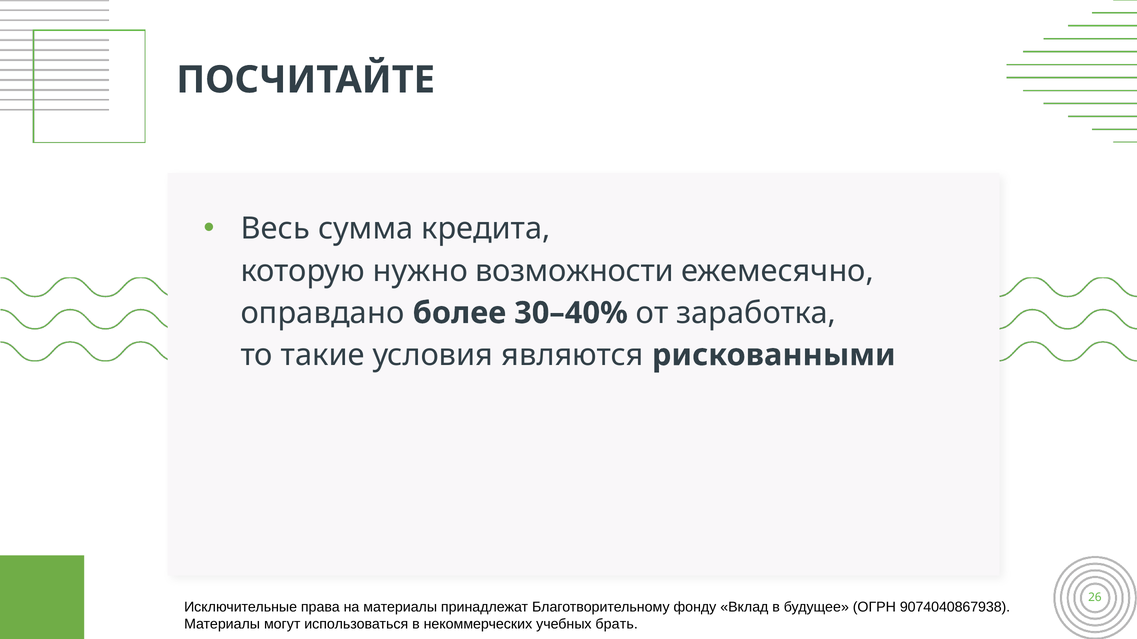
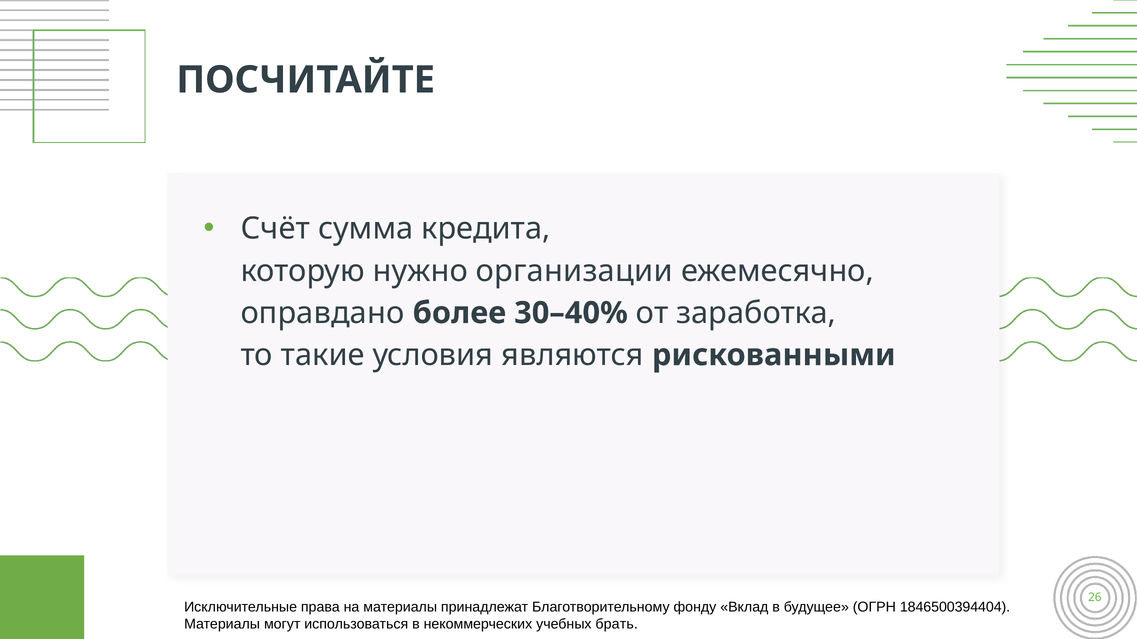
Весь: Весь -> Счёт
возможности: возможности -> организации
9074040867938: 9074040867938 -> 1846500394404
